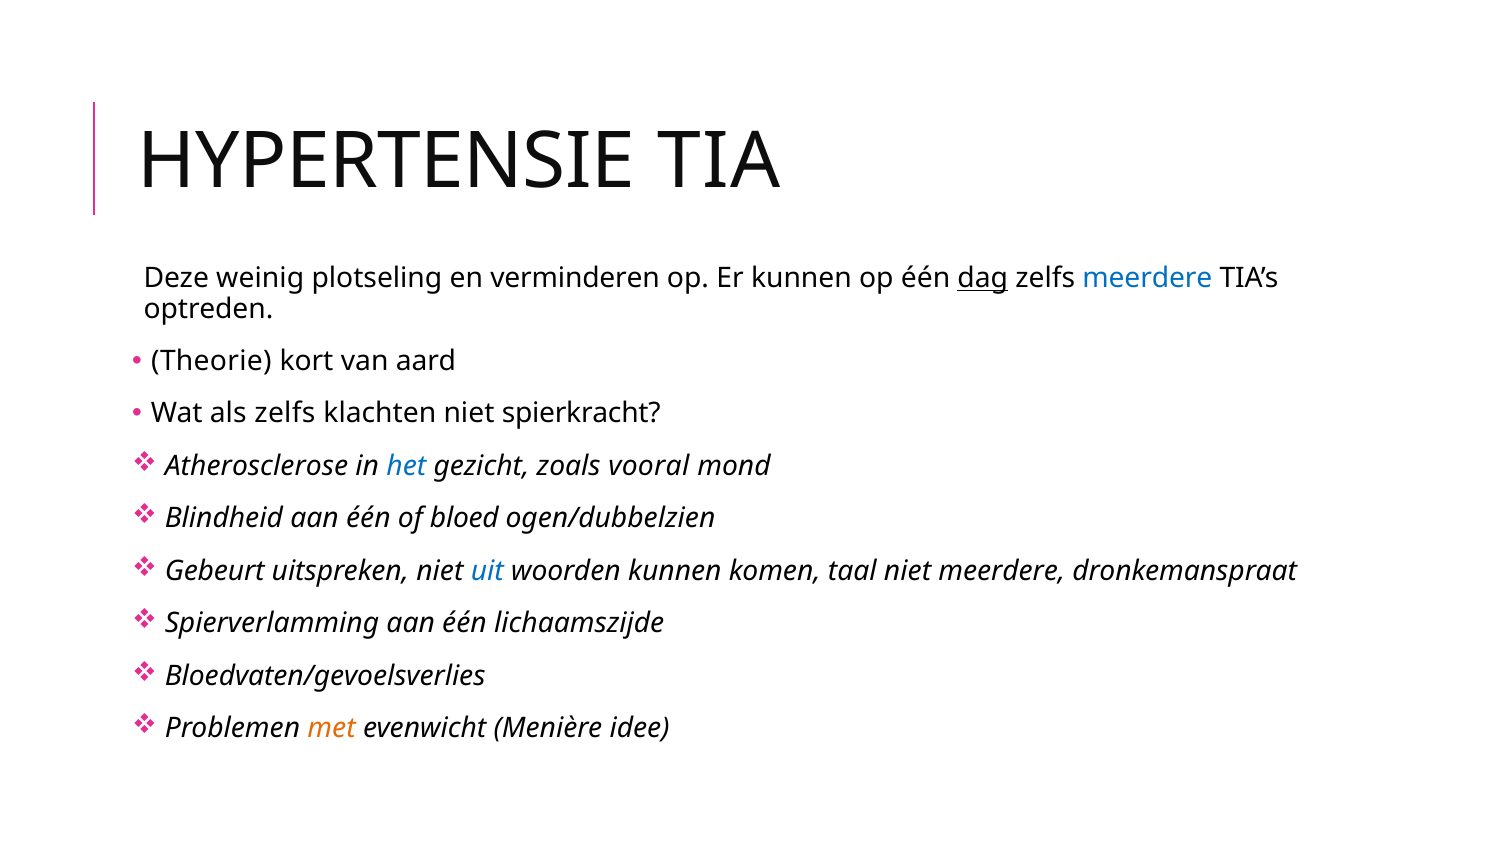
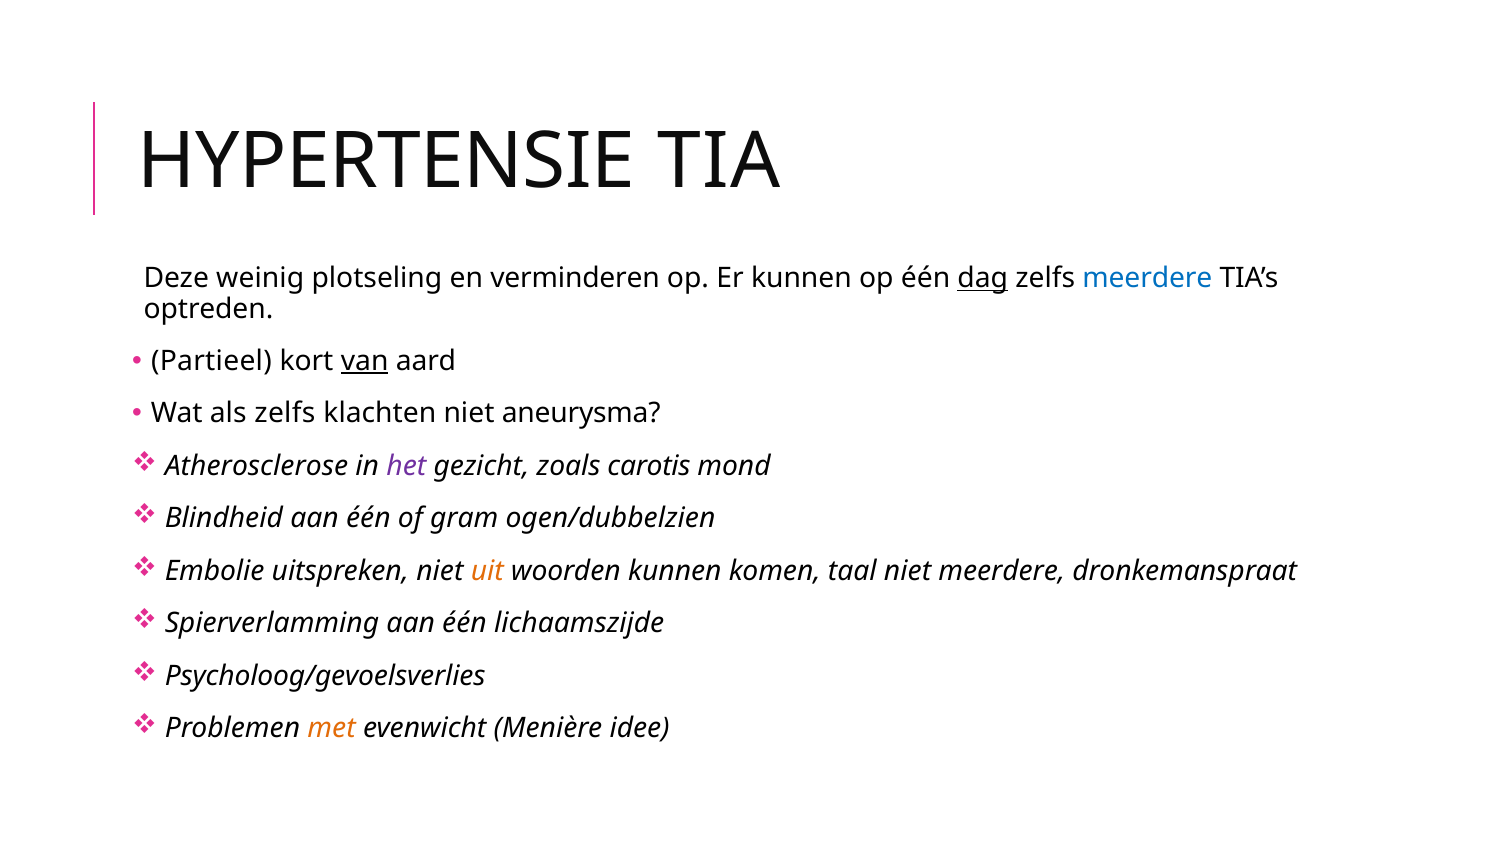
Theorie: Theorie -> Partieel
van underline: none -> present
spierkracht: spierkracht -> aneurysma
het colour: blue -> purple
vooral: vooral -> carotis
bloed: bloed -> gram
Gebeurt: Gebeurt -> Embolie
uit colour: blue -> orange
Bloedvaten/gevoelsverlies: Bloedvaten/gevoelsverlies -> Psycholoog/gevoelsverlies
